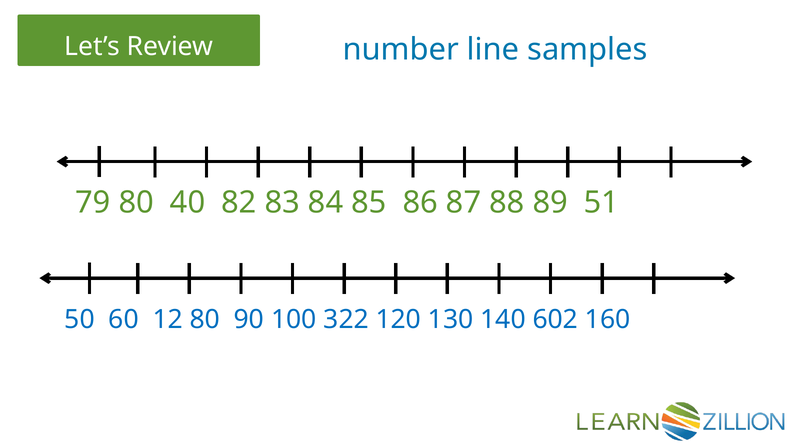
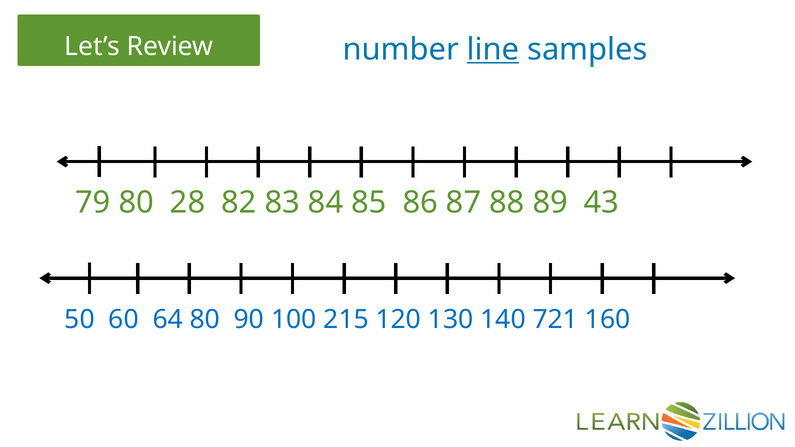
line underline: none -> present
40: 40 -> 28
51: 51 -> 43
12: 12 -> 64
322: 322 -> 215
602: 602 -> 721
